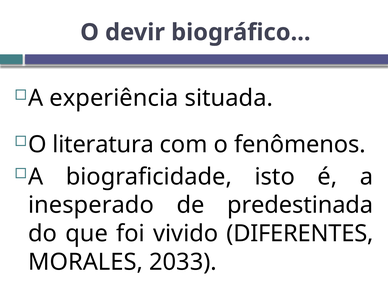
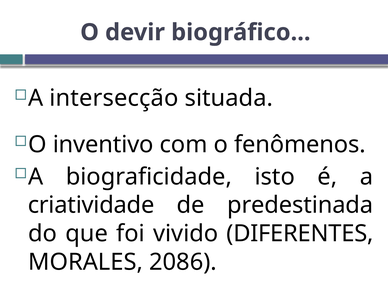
experiência: experiência -> intersecção
literatura: literatura -> inventivo
inesperado: inesperado -> criatividade
2033: 2033 -> 2086
